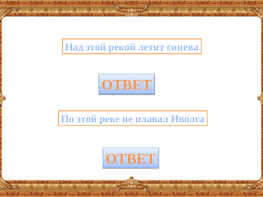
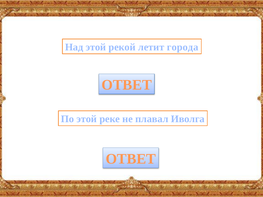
синева: синева -> города
